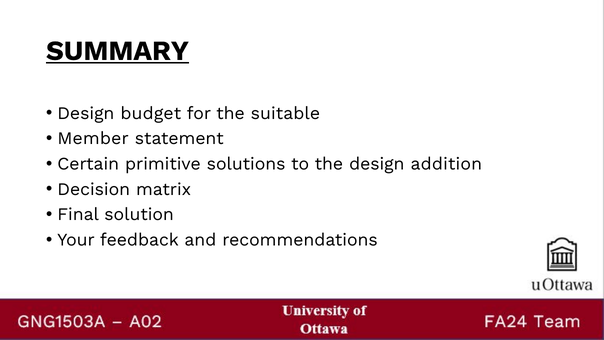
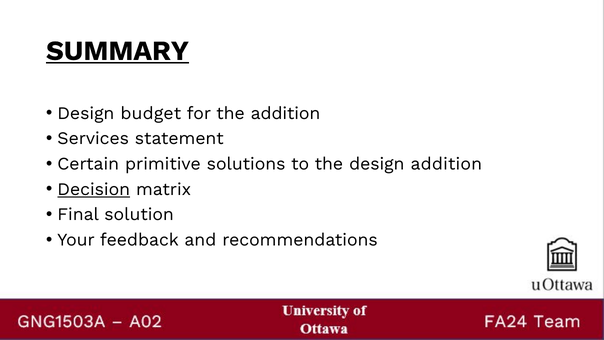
the suitable: suitable -> addition
Member: Member -> Services
Decision underline: none -> present
